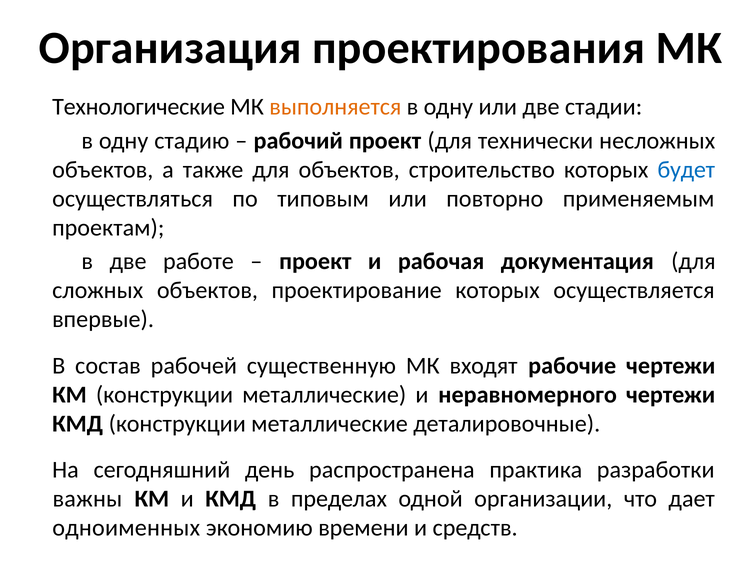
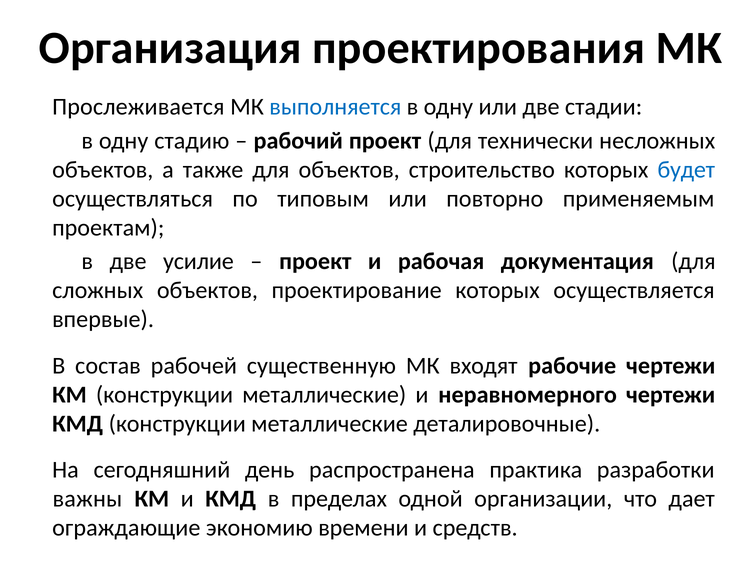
Технологические: Технологические -> Прослеживается
выполняется colour: orange -> blue
работе: работе -> усилие
одноименных: одноименных -> ограждающие
